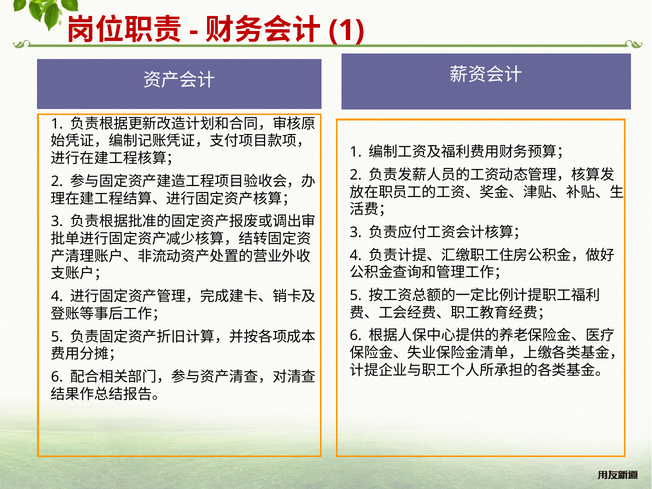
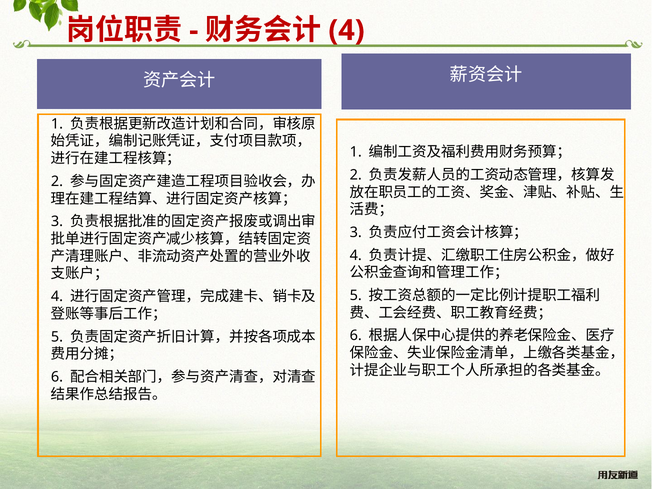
1 at (346, 30): 1 -> 4
